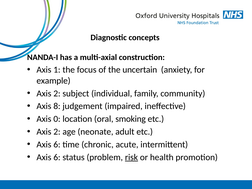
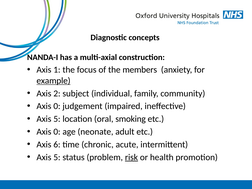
uncertain: uncertain -> members
example underline: none -> present
8 at (57, 106): 8 -> 0
0 at (57, 119): 0 -> 5
2 at (57, 132): 2 -> 0
6 at (57, 157): 6 -> 5
